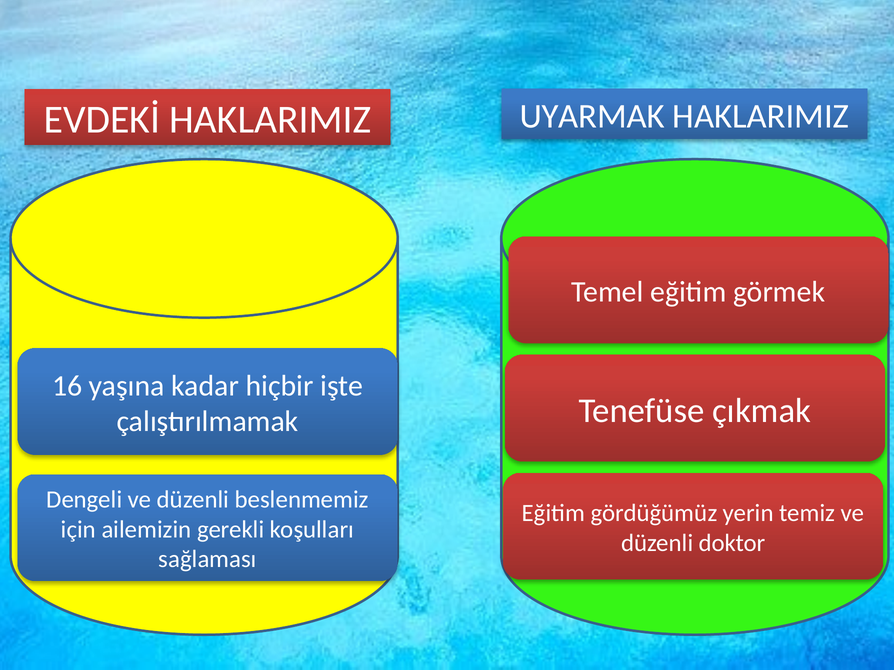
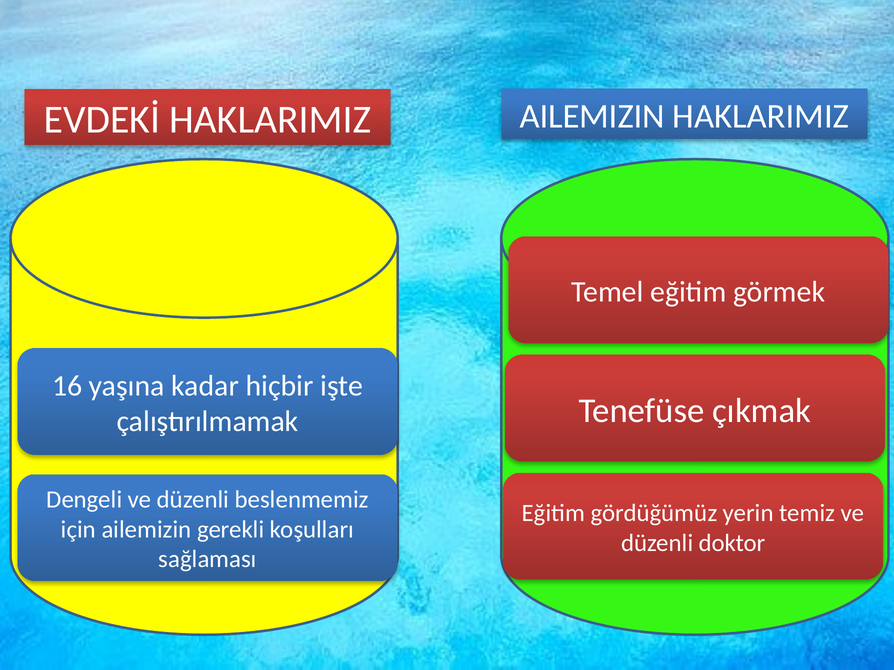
HAKLARIMIZ UYARMAK: UYARMAK -> AILEMIZIN
